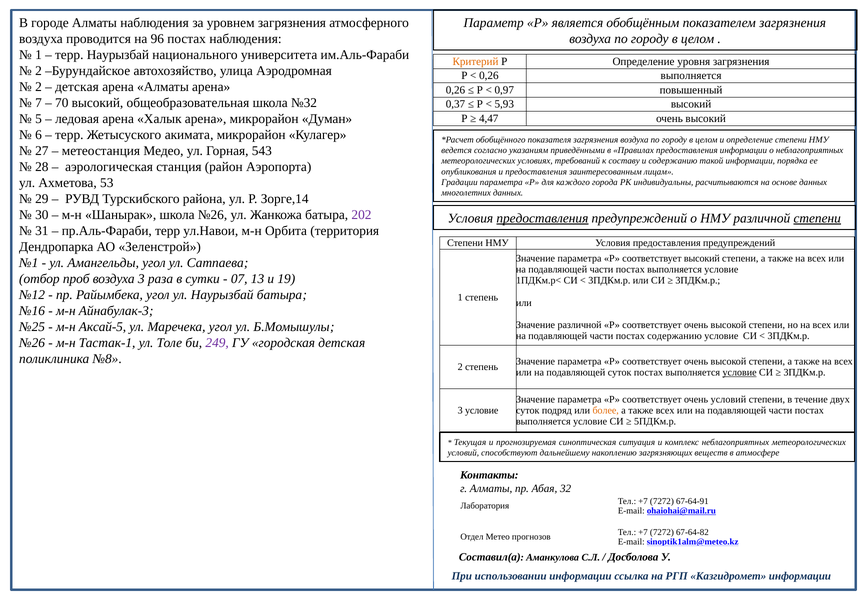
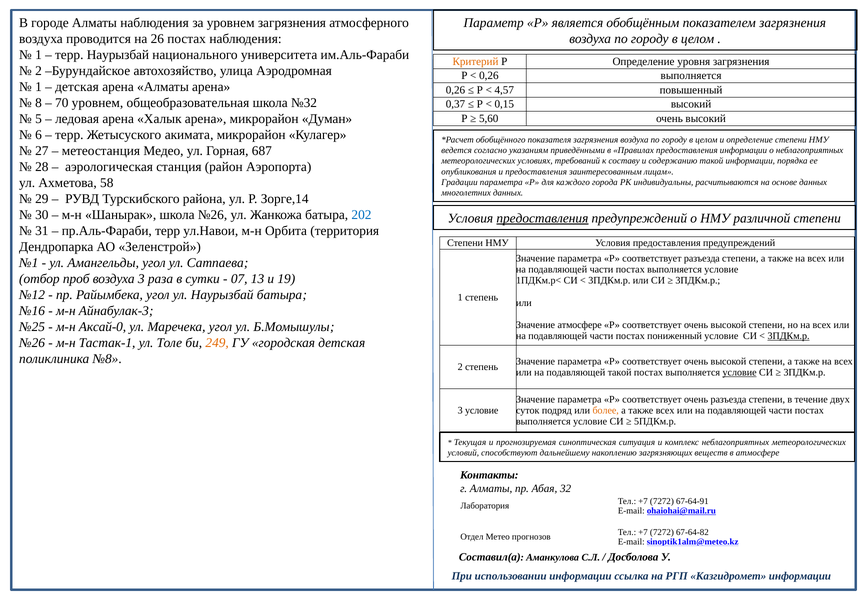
96: 96 -> 26
2 at (38, 87): 2 -> 1
0,97: 0,97 -> 4,57
7: 7 -> 8
70 высокий: высокий -> уровнем
5,93: 5,93 -> 0,15
4,47: 4,47 -> 5,60
543: 543 -> 687
53: 53 -> 58
202 colour: purple -> blue
степени at (817, 218) underline: present -> none
соответствует высокий: высокий -> разъезда
Значение различной: различной -> атмосфере
Аксай-5: Аксай-5 -> Аксай-0
постах содержанию: содержанию -> пониженный
3ПДКм.р at (789, 336) underline: none -> present
249 colour: purple -> orange
подавляющей суток: суток -> такой
очень условий: условий -> разъезда
